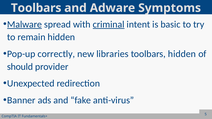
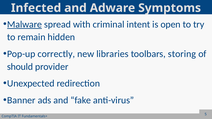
Toolbars at (36, 8): Toolbars -> Infected
criminal underline: present -> none
basic: basic -> open
toolbars hidden: hidden -> storing
